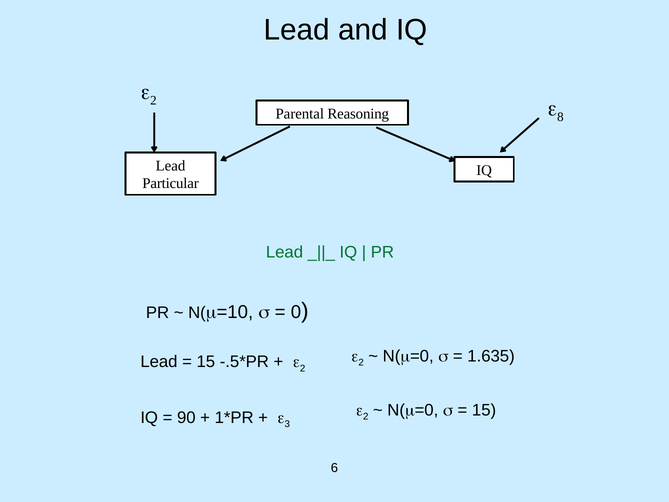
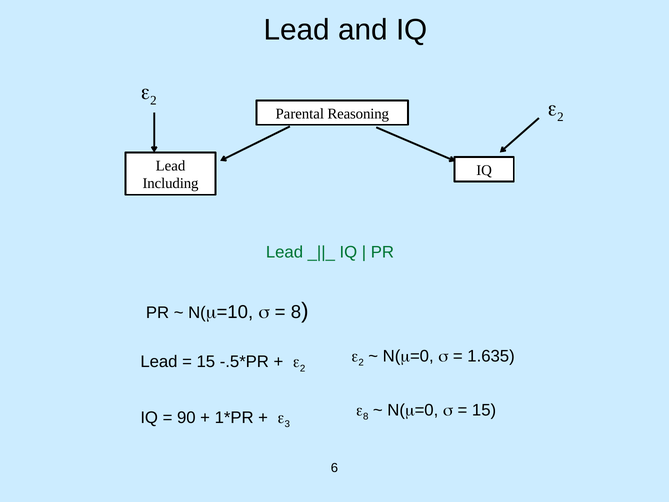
8 at (560, 117): 8 -> 2
Particular: Particular -> Including
0 at (296, 312): 0 -> 8
2 at (366, 416): 2 -> 8
